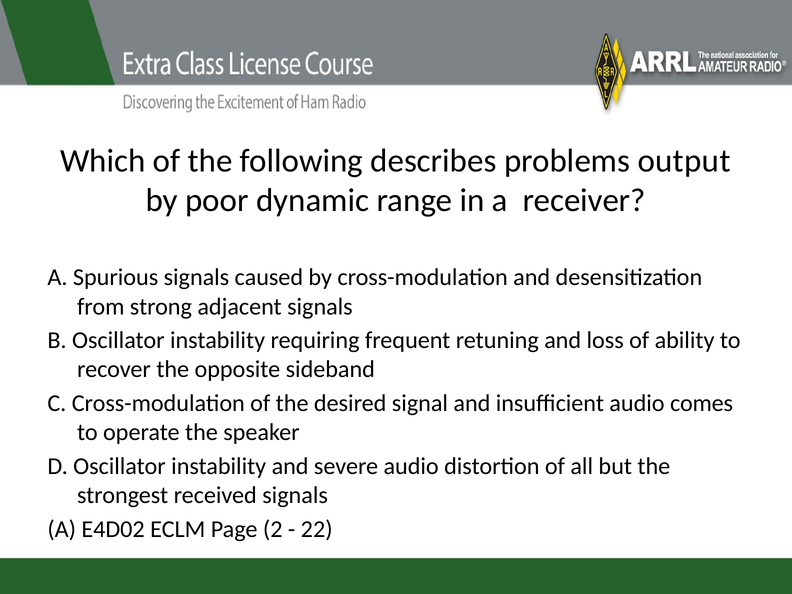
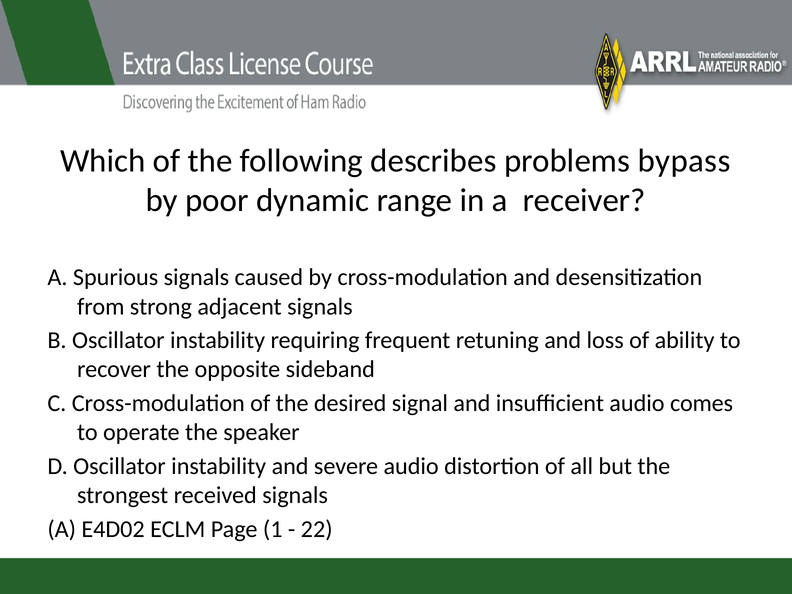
output: output -> bypass
2: 2 -> 1
